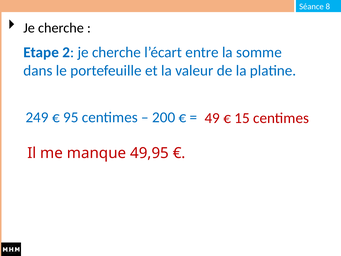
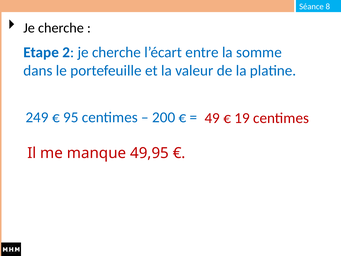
15: 15 -> 19
